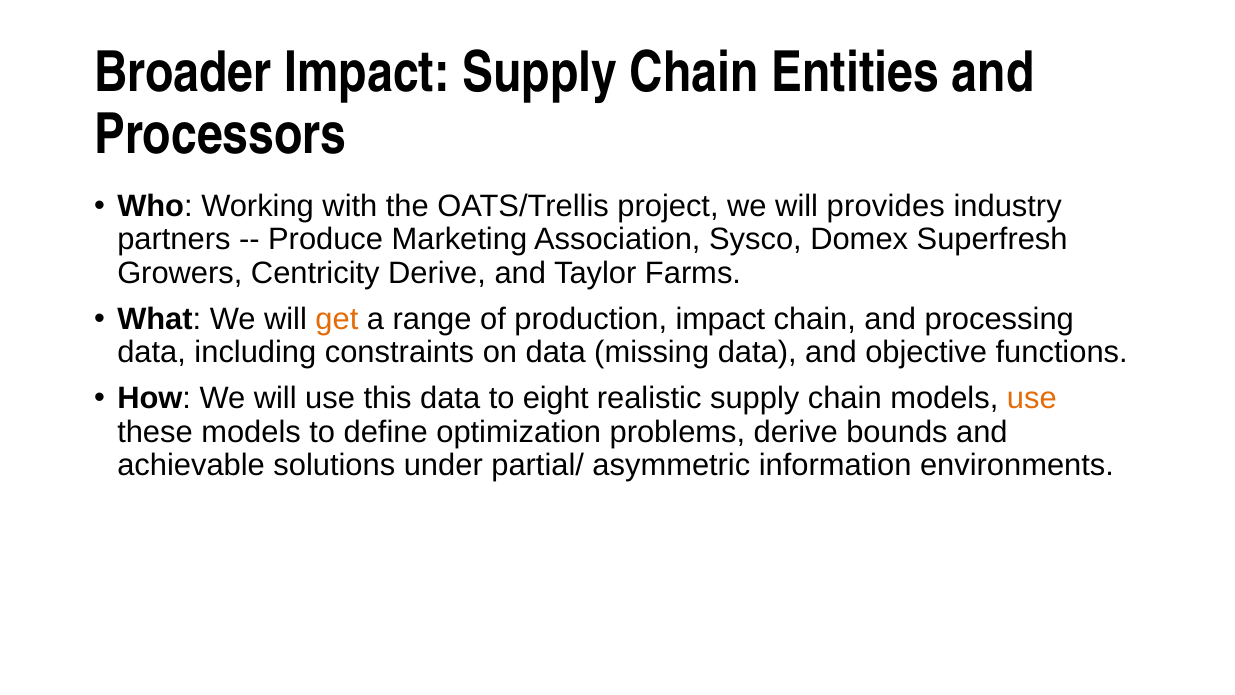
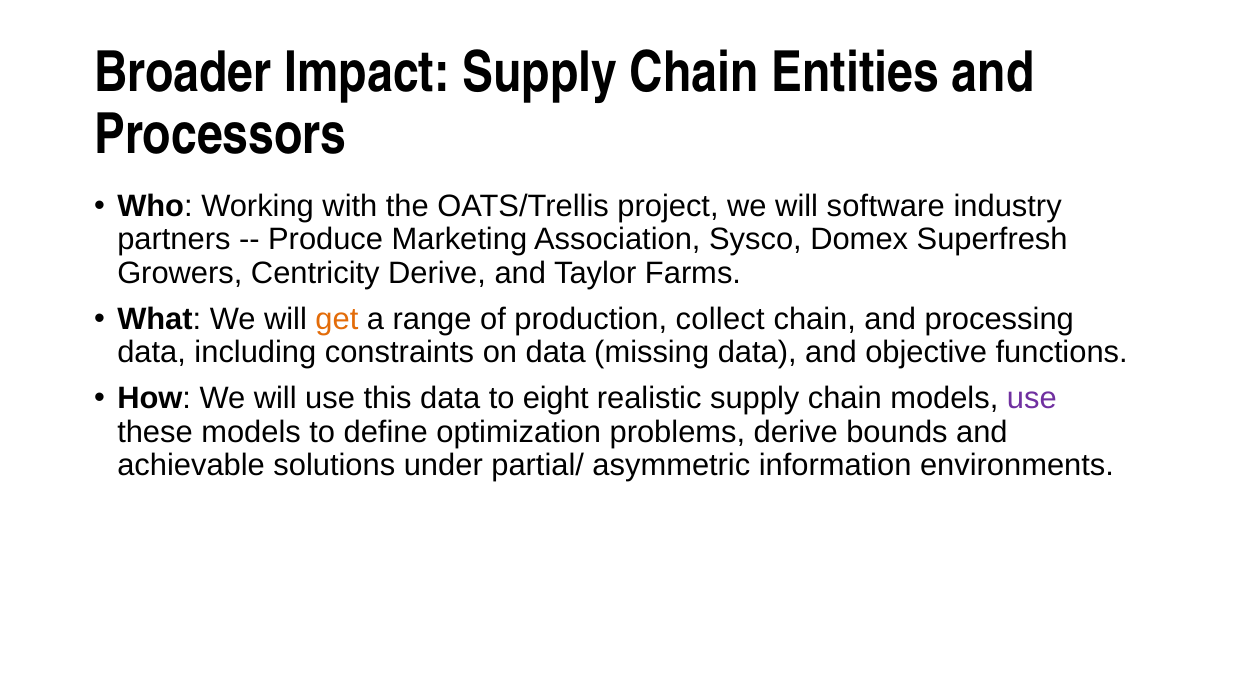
provides: provides -> software
production impact: impact -> collect
use at (1032, 398) colour: orange -> purple
